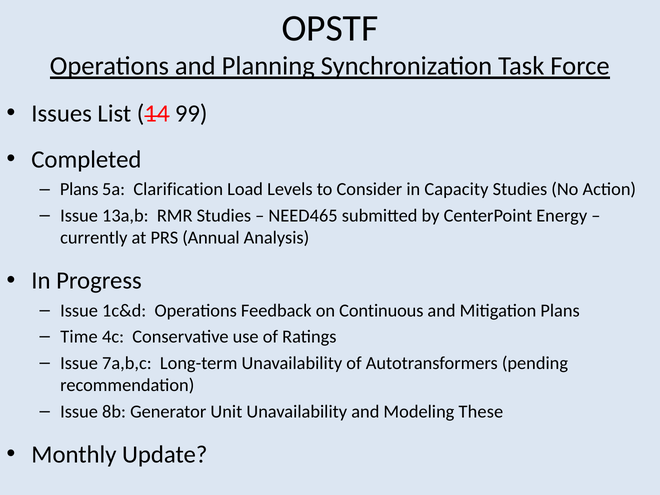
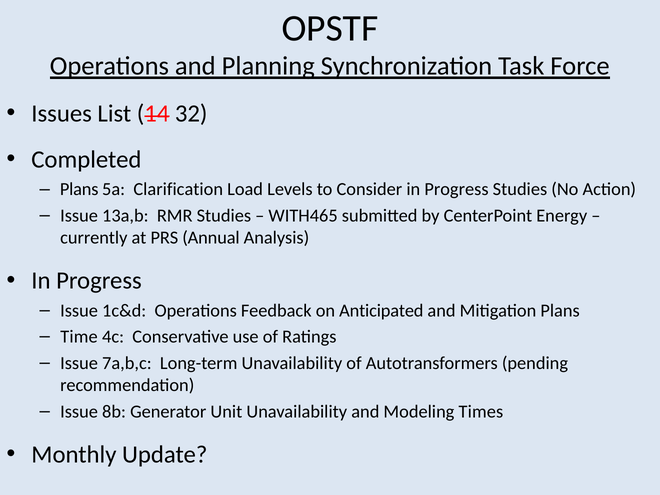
99: 99 -> 32
Consider in Capacity: Capacity -> Progress
NEED465: NEED465 -> WITH465
Continuous: Continuous -> Anticipated
These: These -> Times
